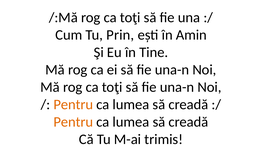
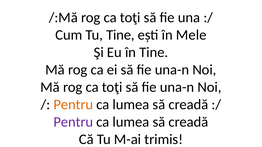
Tu Prin: Prin -> Tine
Amin: Amin -> Mele
Pentru at (73, 122) colour: orange -> purple
